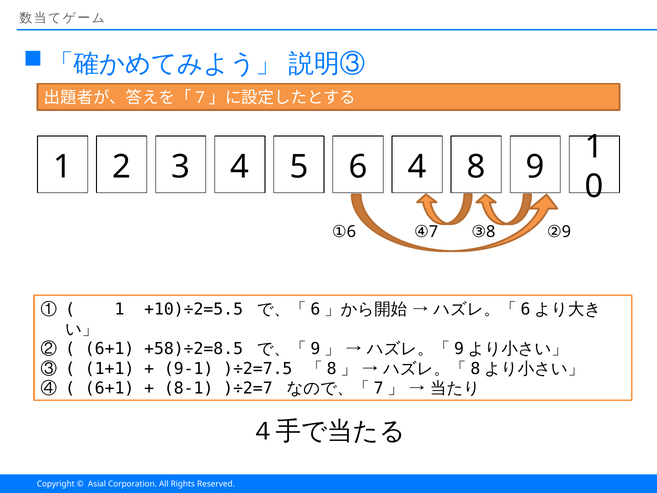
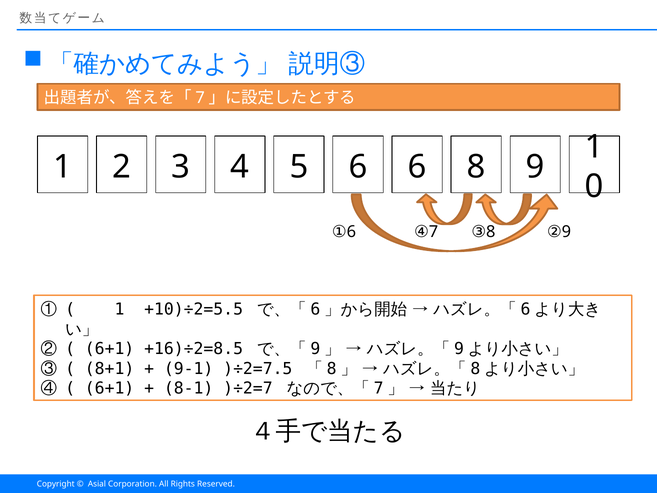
6 4: 4 -> 6
+58)÷2=8.5: +58)÷2=8.5 -> +16)÷2=8.5
1+1: 1+1 -> 8+1
